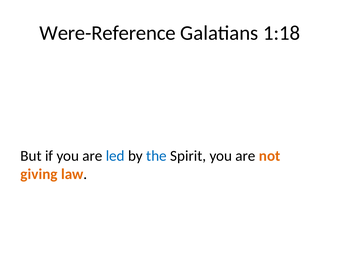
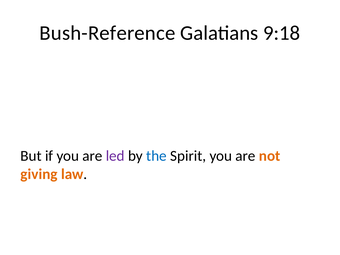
Were-Reference: Were-Reference -> Bush-Reference
1:18: 1:18 -> 9:18
led colour: blue -> purple
